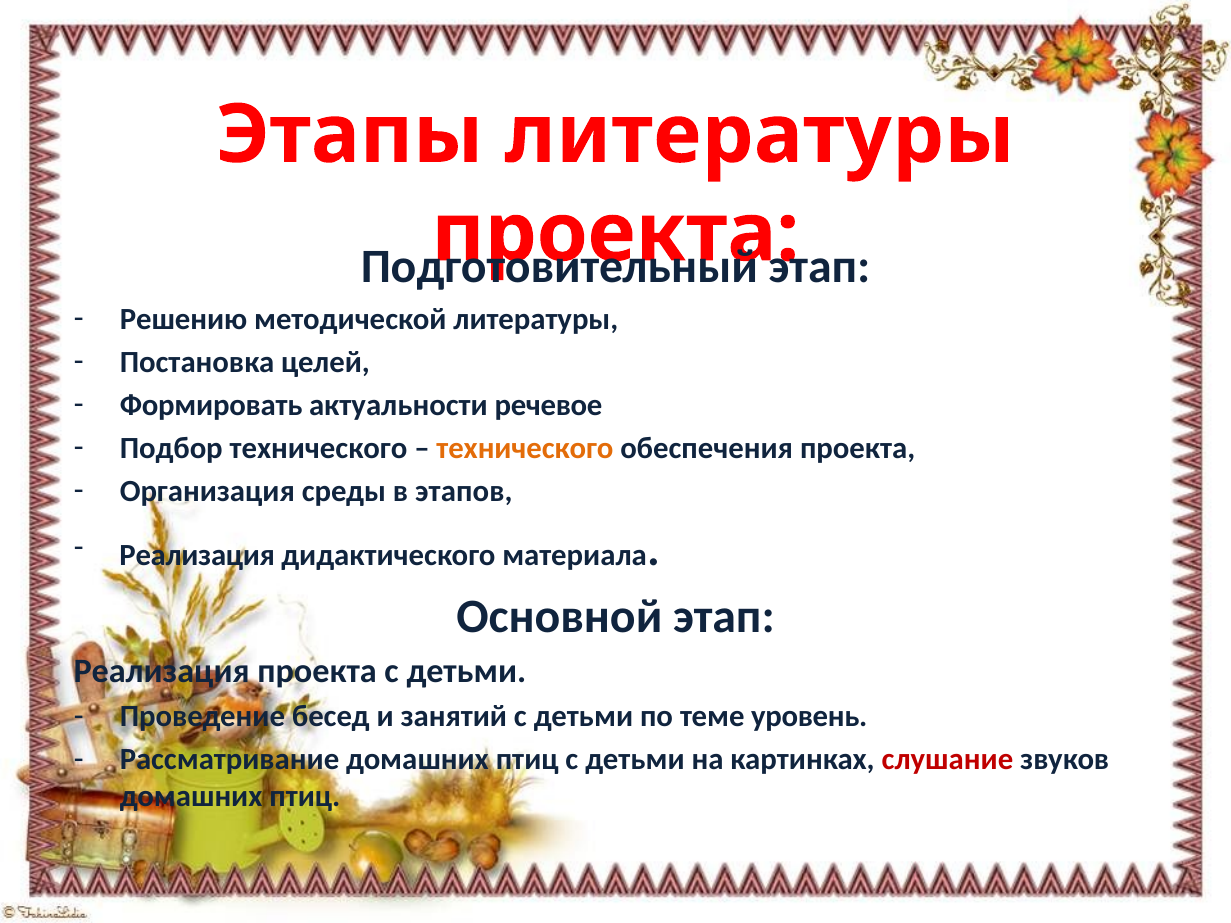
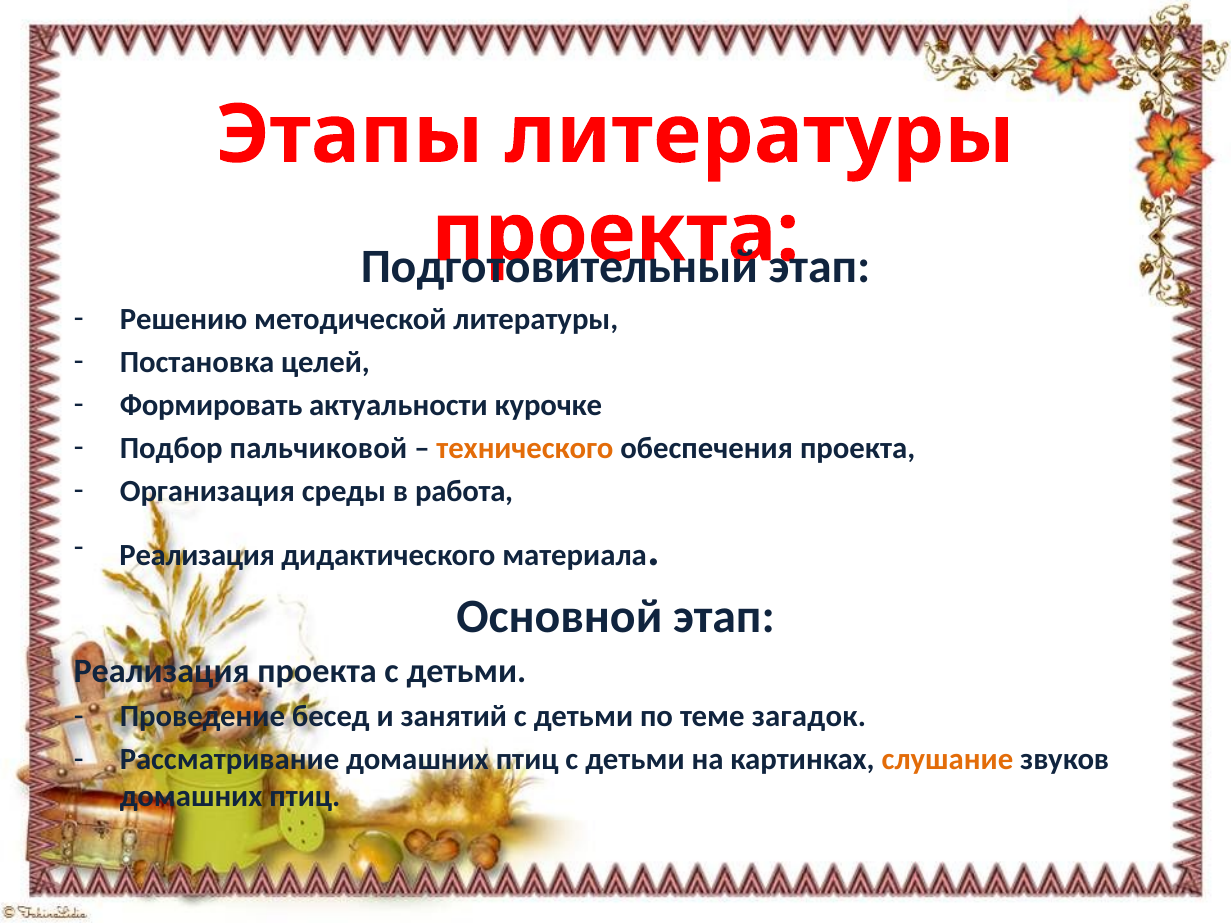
речевое: речевое -> курочке
Подбор технического: технического -> пальчиковой
этапов: этапов -> работа
уровень: уровень -> загадок
слушание colour: red -> orange
